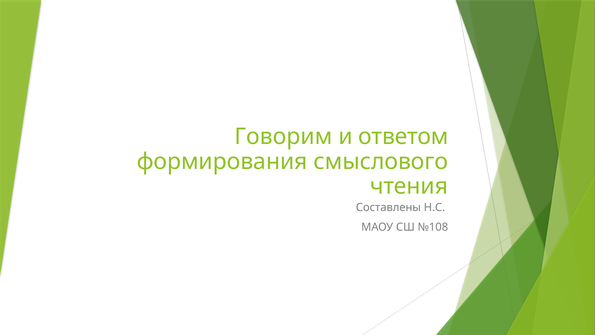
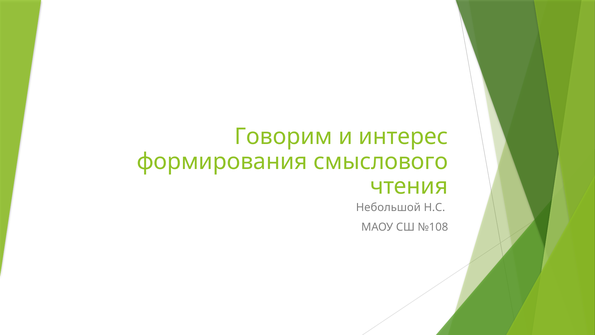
ответом: ответом -> интерес
Составлены: Составлены -> Небольшой
